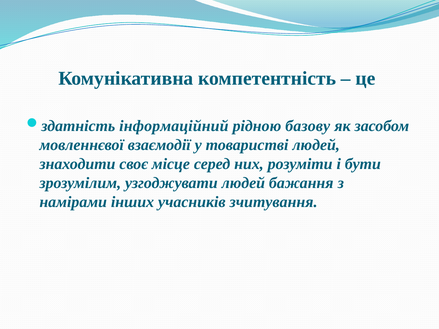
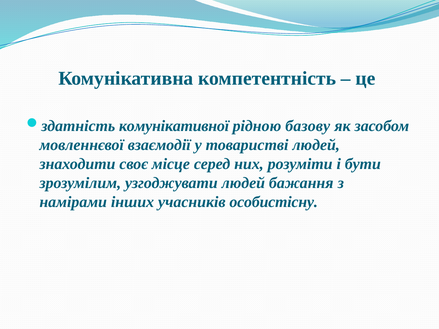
інформаційний: інформаційний -> комунікативної
зчитування: зчитування -> особистісну
